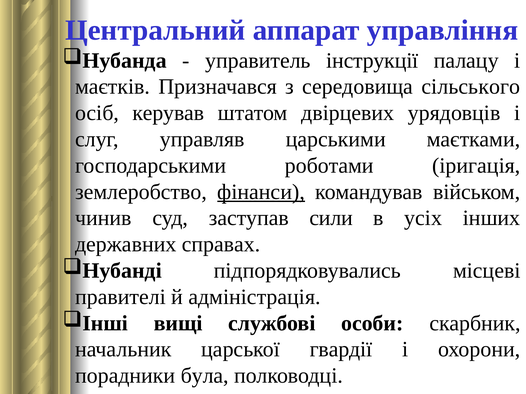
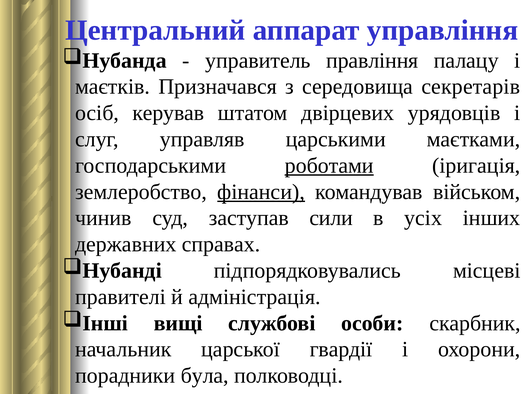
інструкції: інструкції -> правління
сільського: сільського -> секретарів
роботами underline: none -> present
